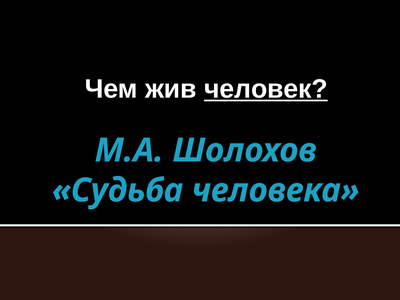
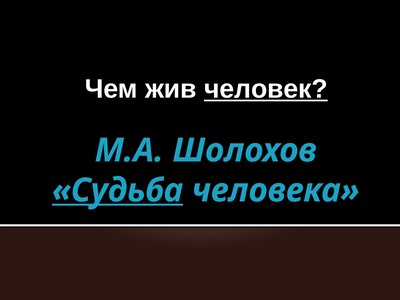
Судьба underline: none -> present
